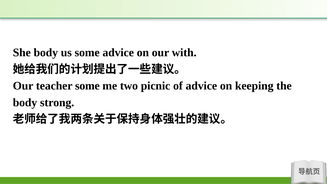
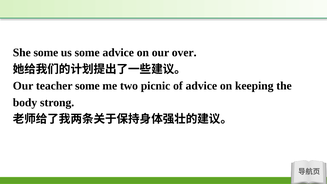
She body: body -> some
with: with -> over
